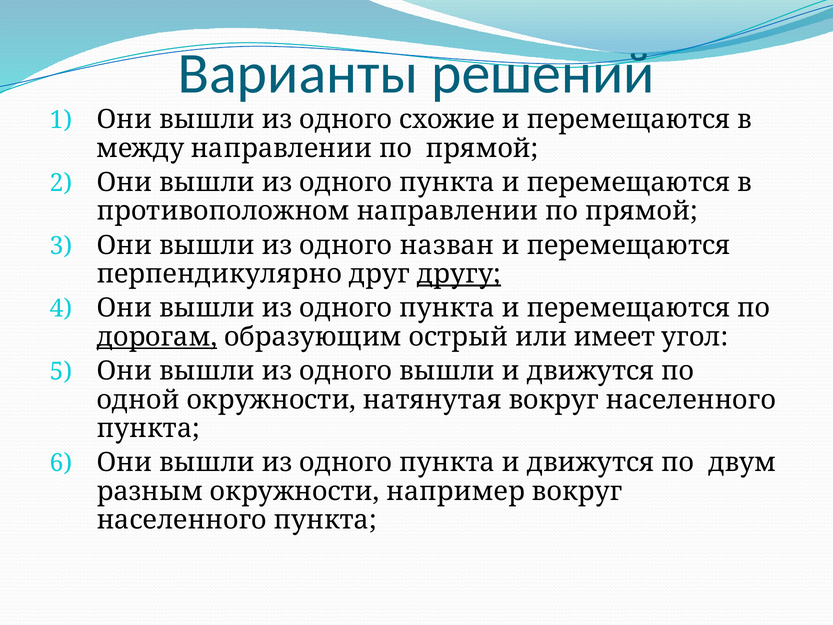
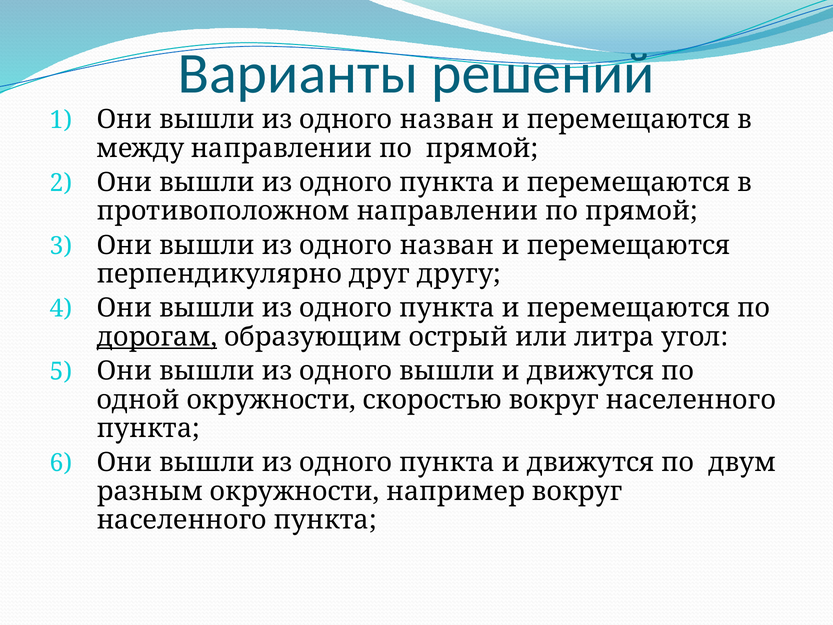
схожие at (447, 120): схожие -> назван
другу underline: present -> none
имеет: имеет -> литра
натянутая: натянутая -> скоростью
